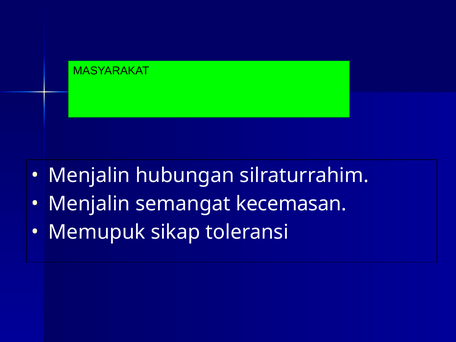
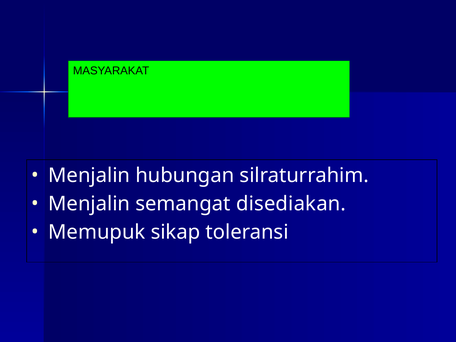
kecemasan: kecemasan -> disediakan
